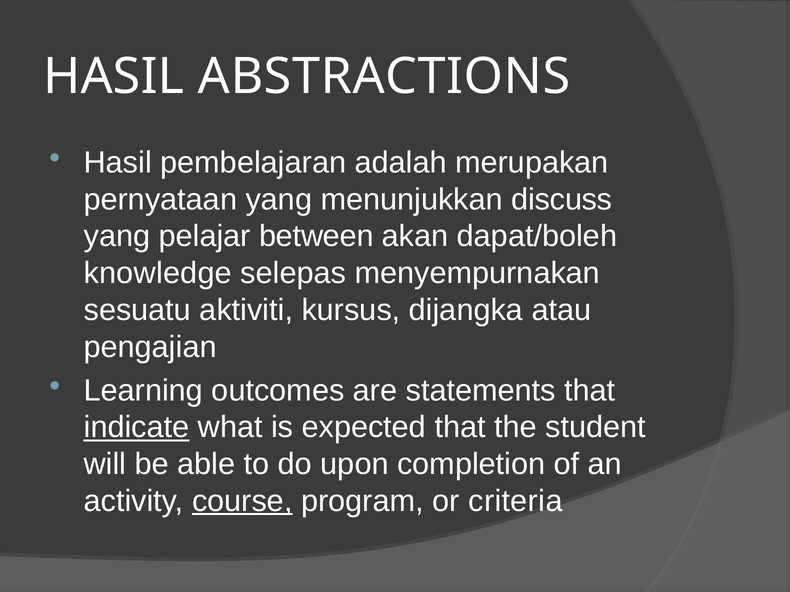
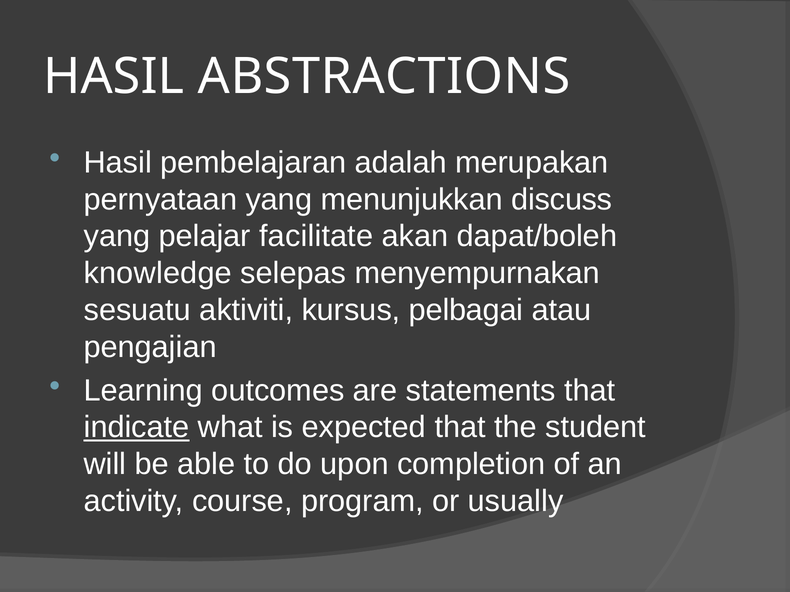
between: between -> facilitate
dijangka: dijangka -> pelbagai
course underline: present -> none
criteria: criteria -> usually
